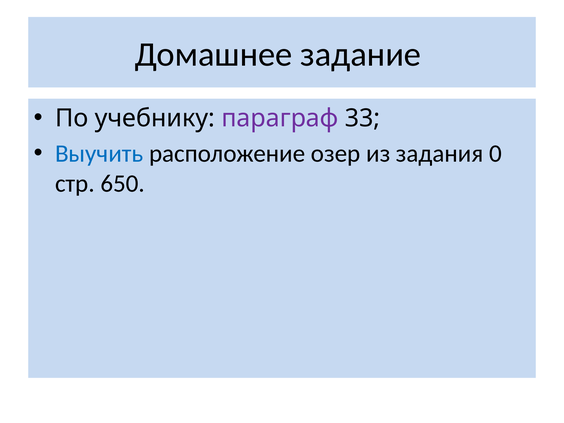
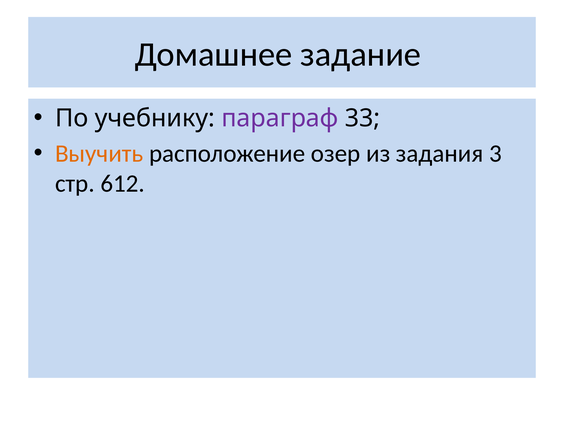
Выучить colour: blue -> orange
0: 0 -> 3
650: 650 -> 612
